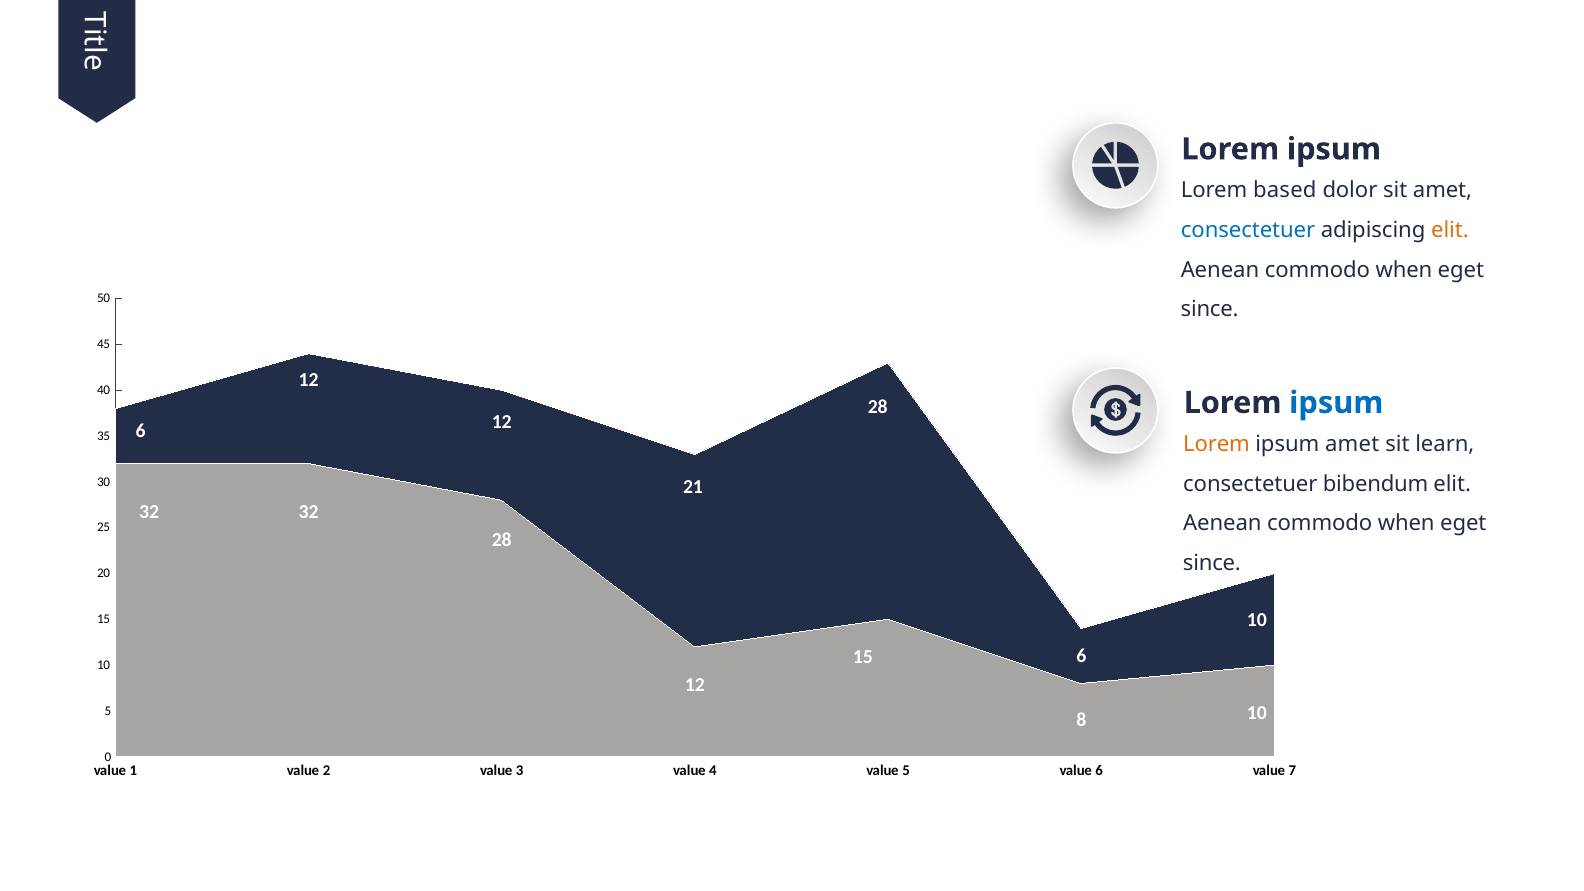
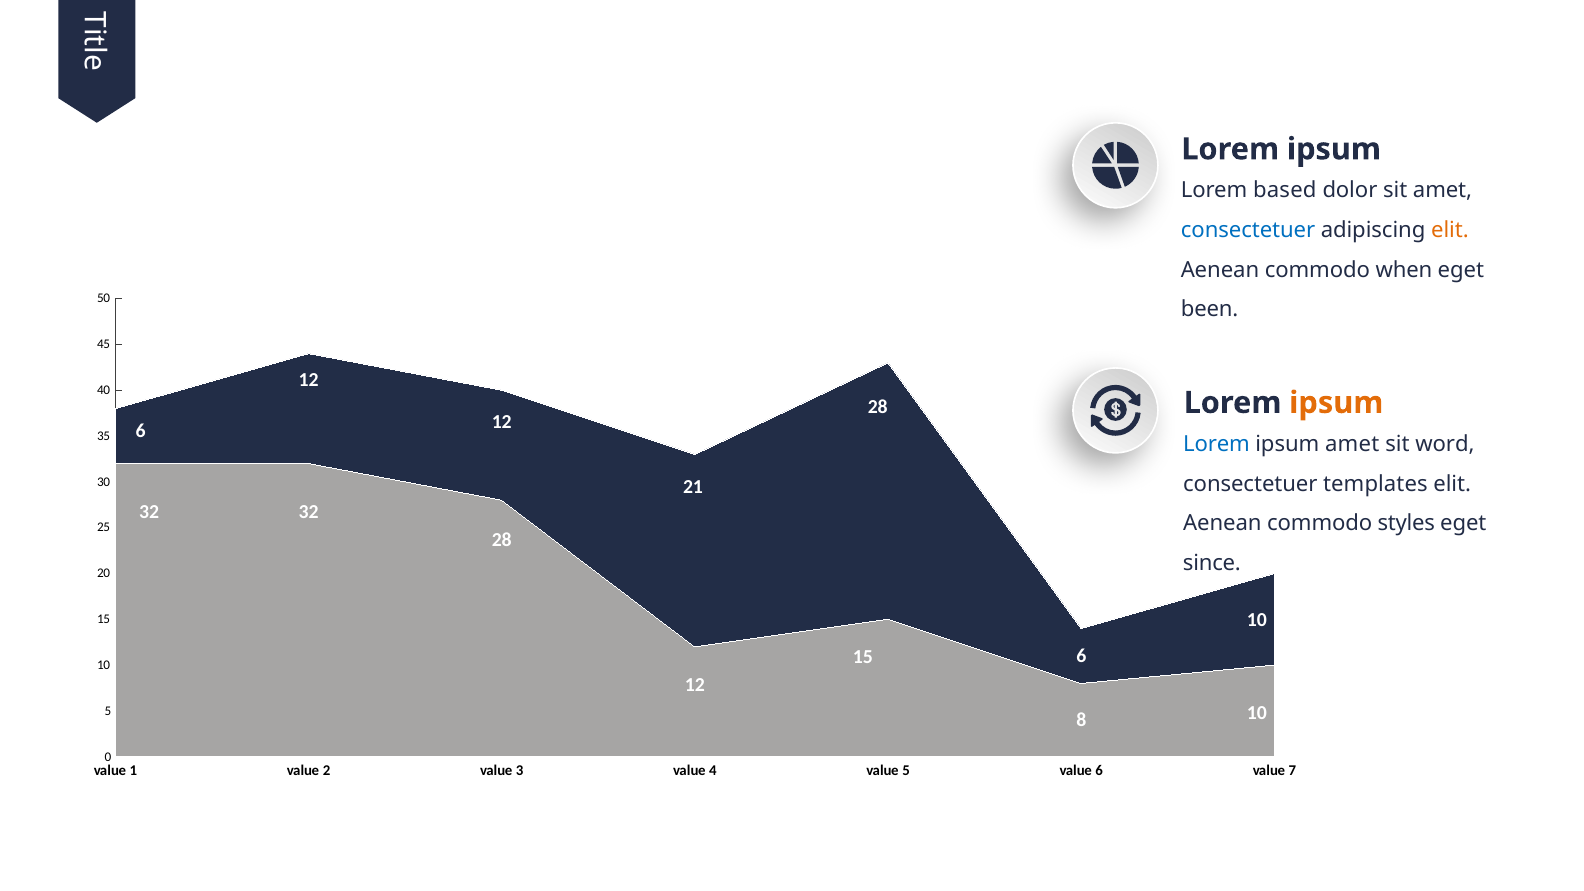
since at (1210, 309): since -> been
ipsum at (1336, 403) colour: blue -> orange
Lorem at (1217, 444) colour: orange -> blue
learn: learn -> word
bibendum: bibendum -> templates
when at (1406, 523): when -> styles
